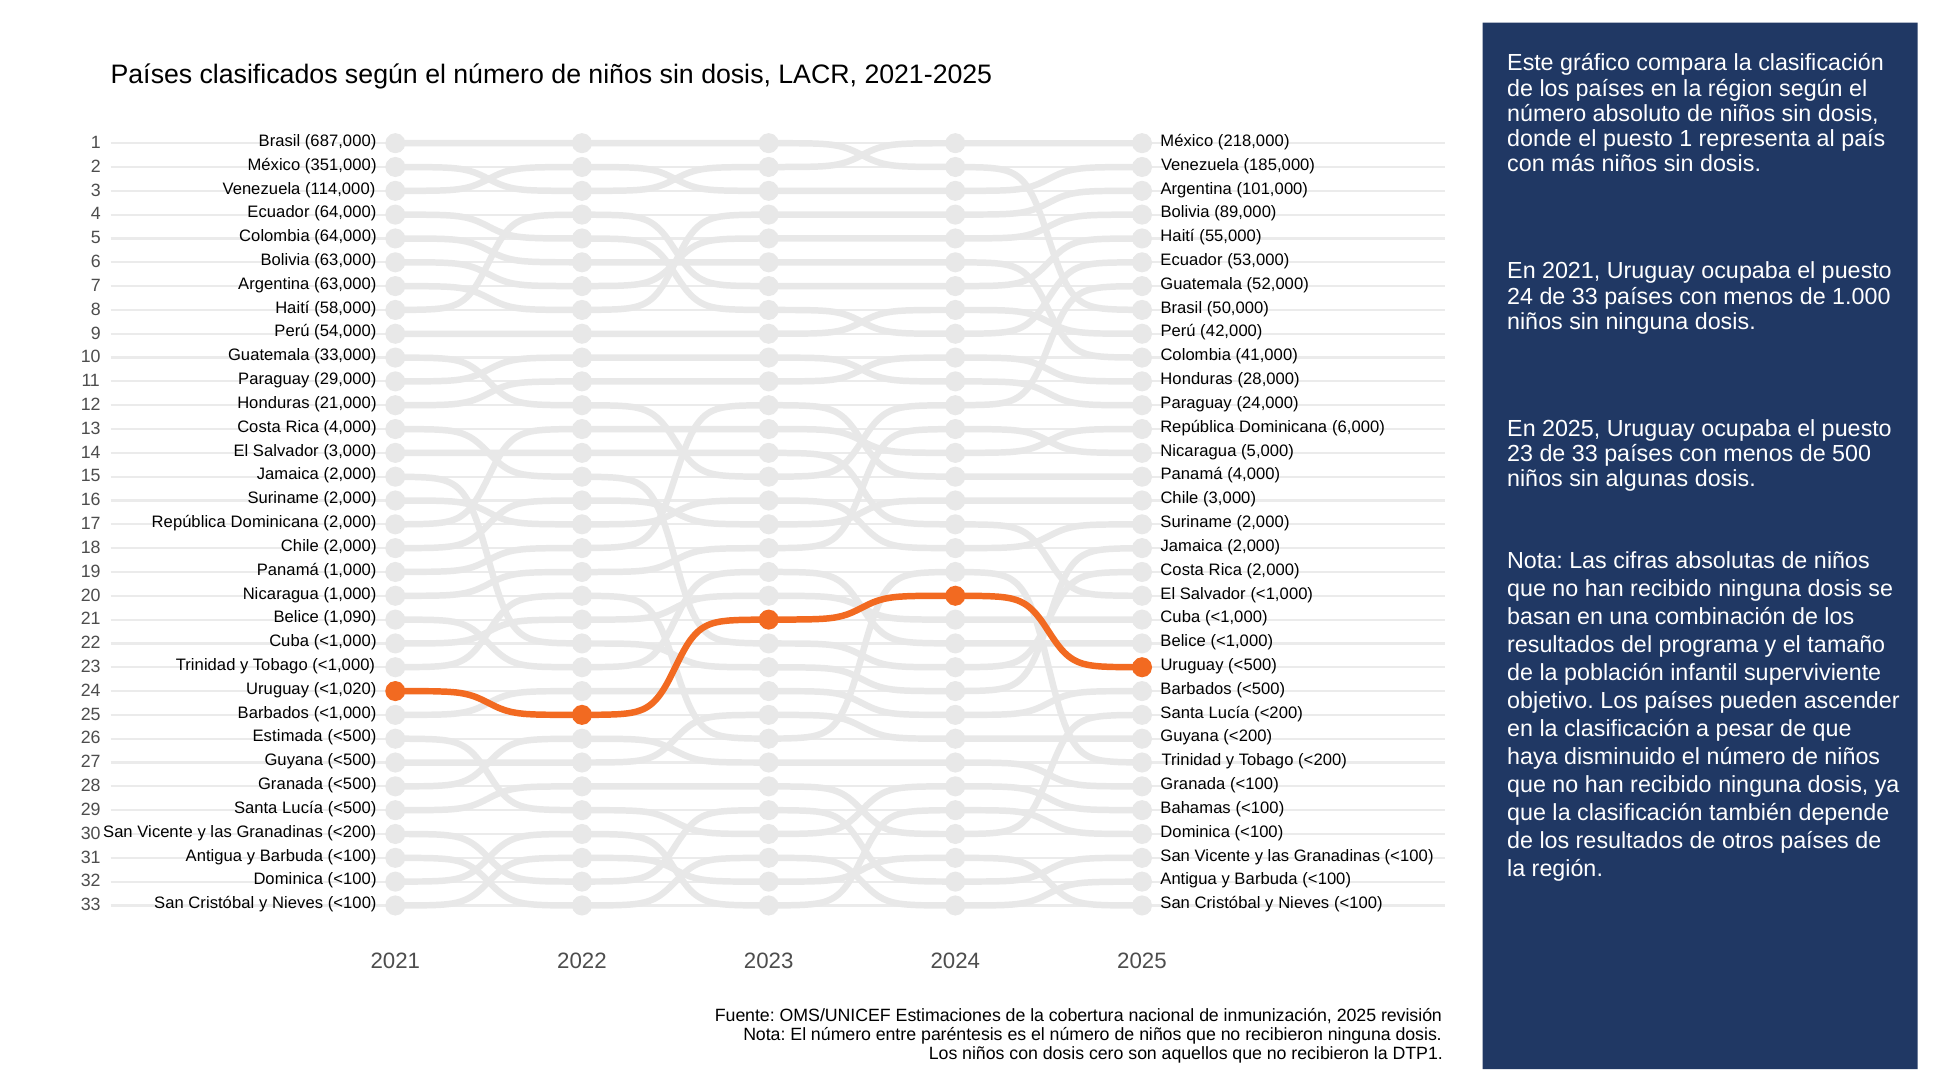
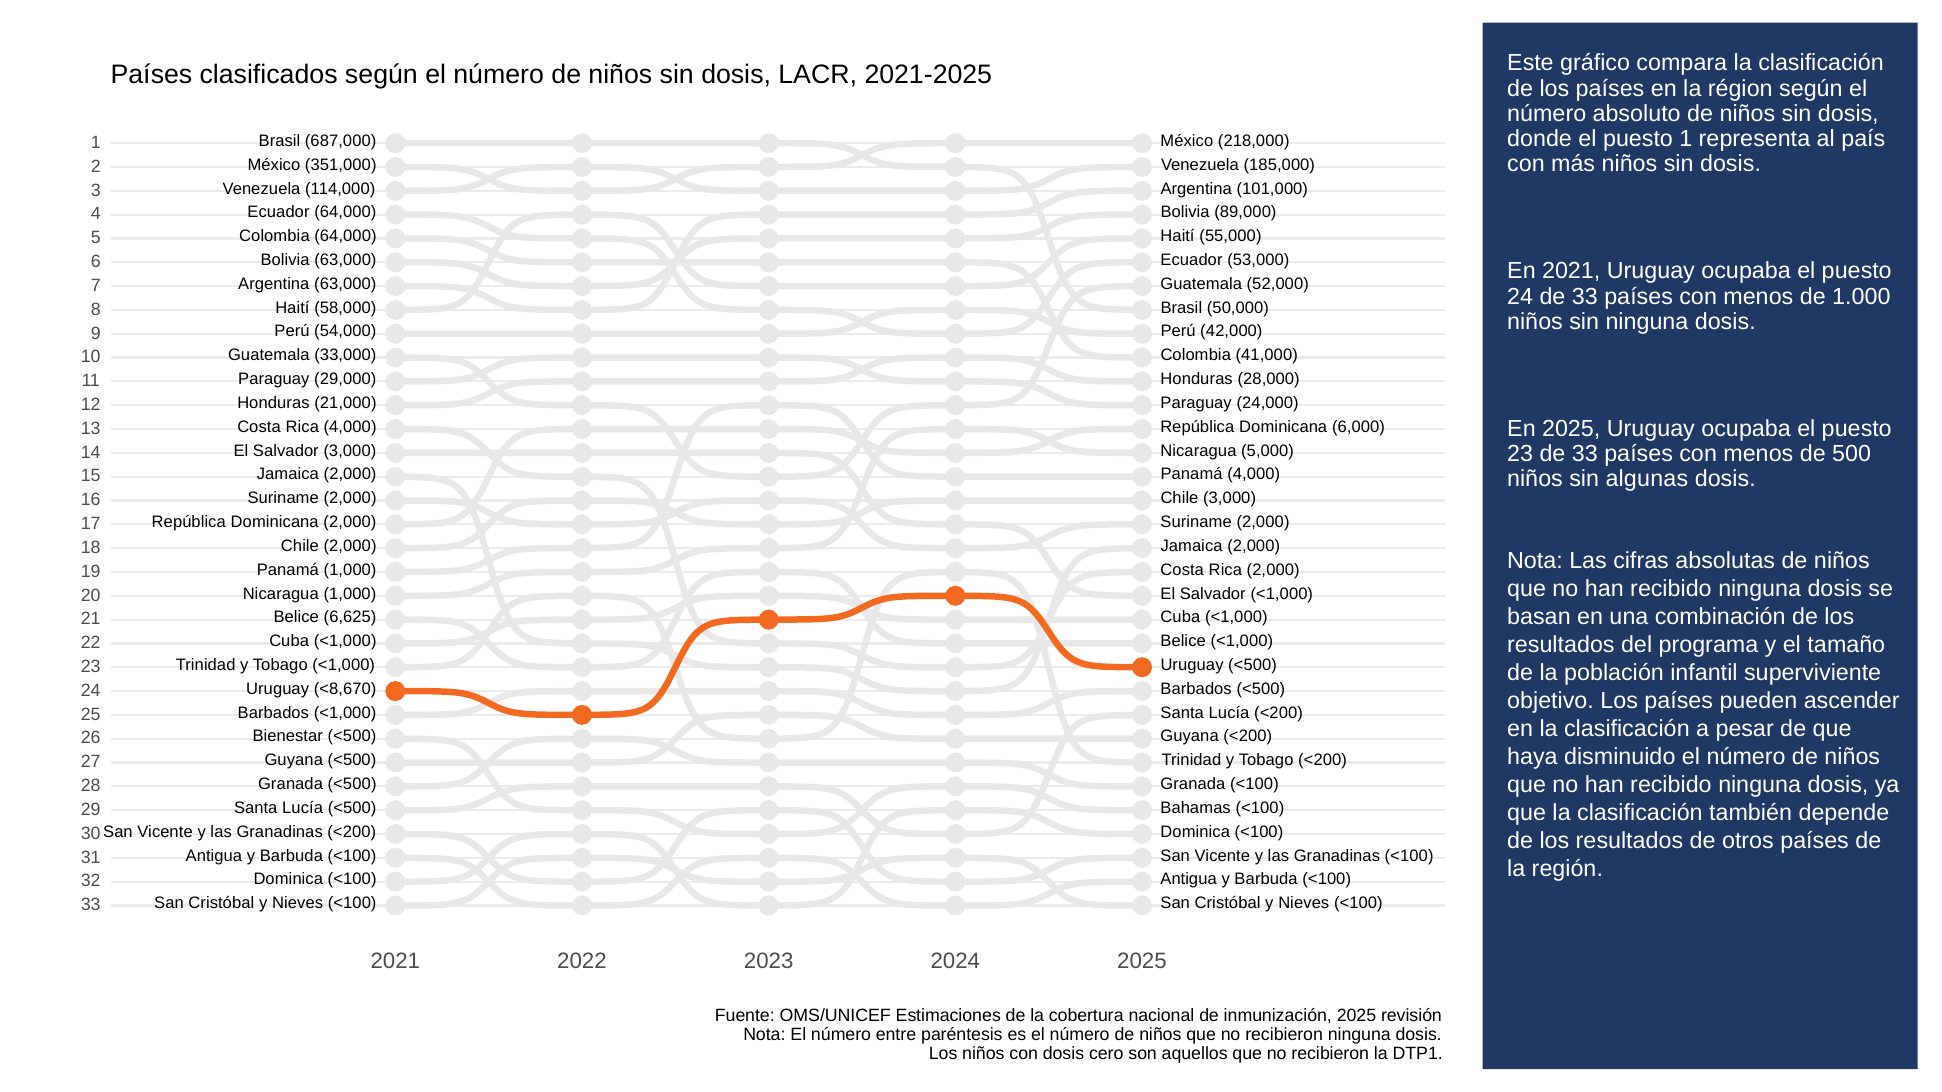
1,090: 1,090 -> 6,625
<1,020: <1,020 -> <8,670
Estimada: Estimada -> Bienestar
